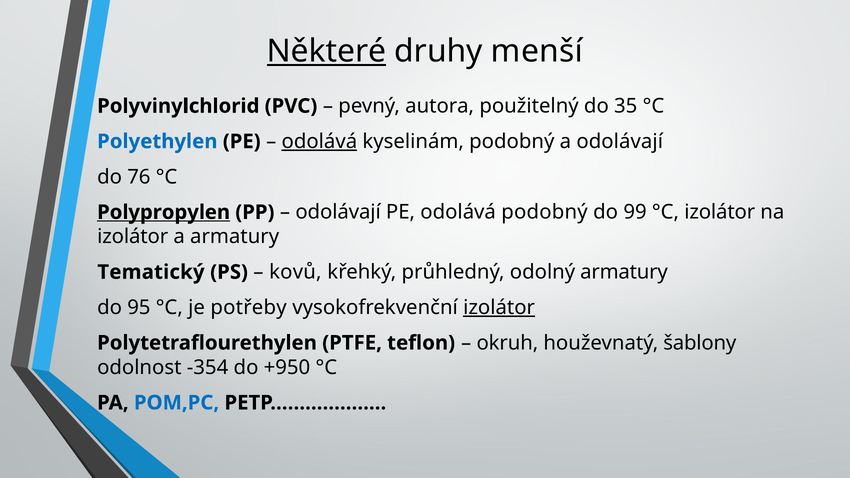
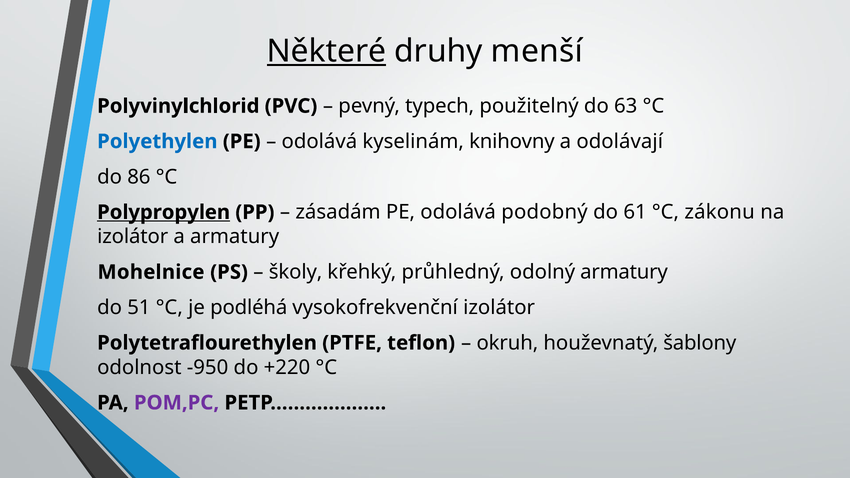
autora: autora -> typech
35: 35 -> 63
odolává at (319, 141) underline: present -> none
kyselinám podobný: podobný -> knihovny
76: 76 -> 86
odolávají at (338, 212): odolávají -> zásadám
99: 99 -> 61
°C izolátor: izolátor -> zákonu
Tematický: Tematický -> Mohelnice
kovů: kovů -> školy
95: 95 -> 51
potřeby: potřeby -> podléhá
izolátor at (499, 308) underline: present -> none
-354: -354 -> -950
+950: +950 -> +220
POM,PC colour: blue -> purple
